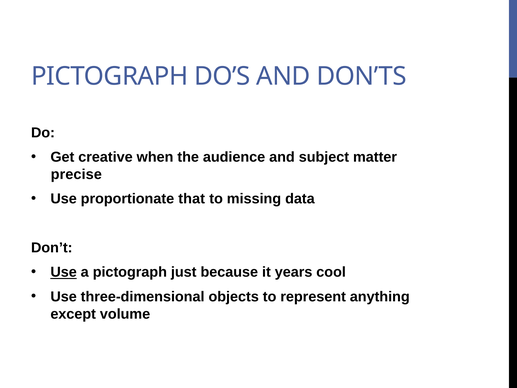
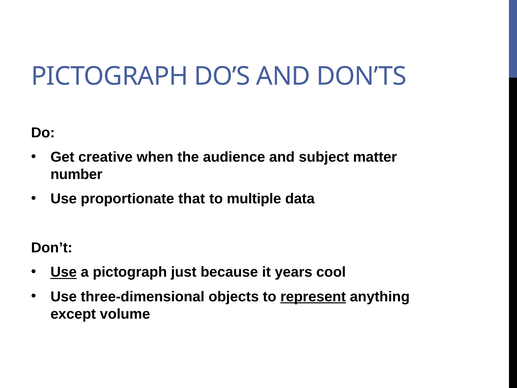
precise: precise -> number
missing: missing -> multiple
represent underline: none -> present
